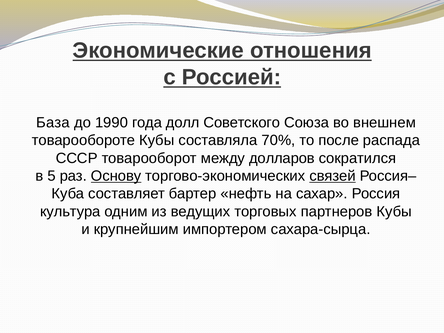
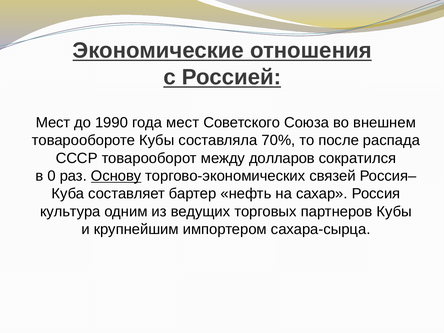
База at (53, 123): База -> Мест
года долл: долл -> мест
5: 5 -> 0
связей underline: present -> none
